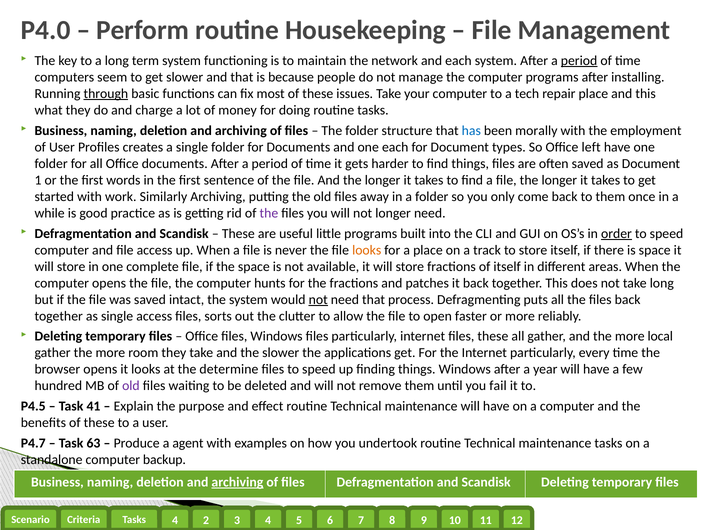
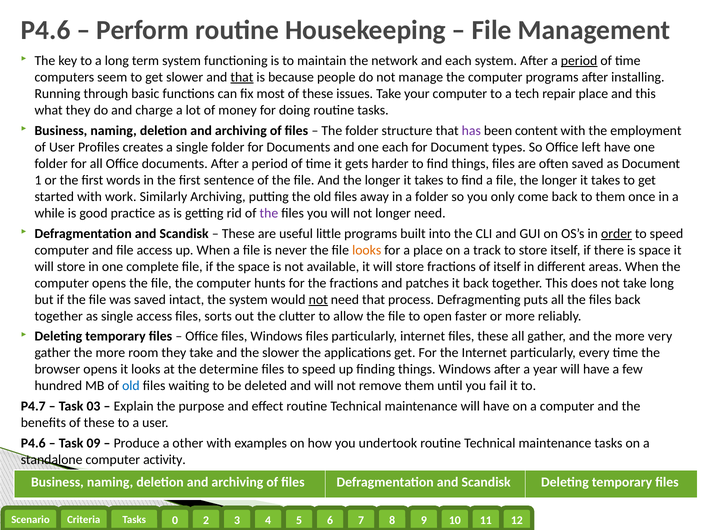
P4.0 at (46, 30): P4.0 -> P4.6
that at (242, 77) underline: none -> present
through underline: present -> none
has colour: blue -> purple
morally: morally -> content
local: local -> very
old at (131, 386) colour: purple -> blue
P4.5: P4.5 -> P4.7
41: 41 -> 03
P4.7 at (33, 443): P4.7 -> P4.6
63: 63 -> 09
agent: agent -> other
backup: backup -> activity
archiving at (237, 482) underline: present -> none
Tasks 4: 4 -> 0
